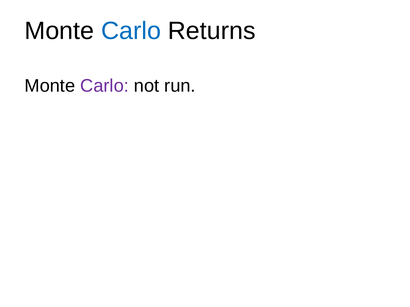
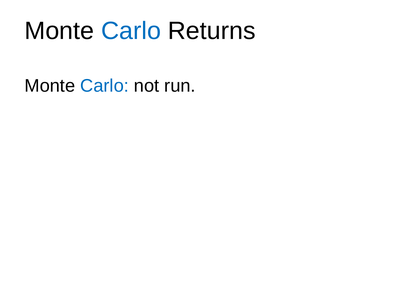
Carlo at (105, 86) colour: purple -> blue
